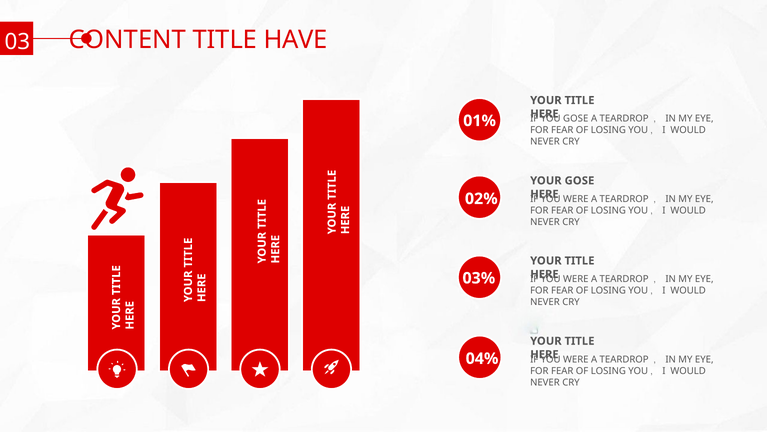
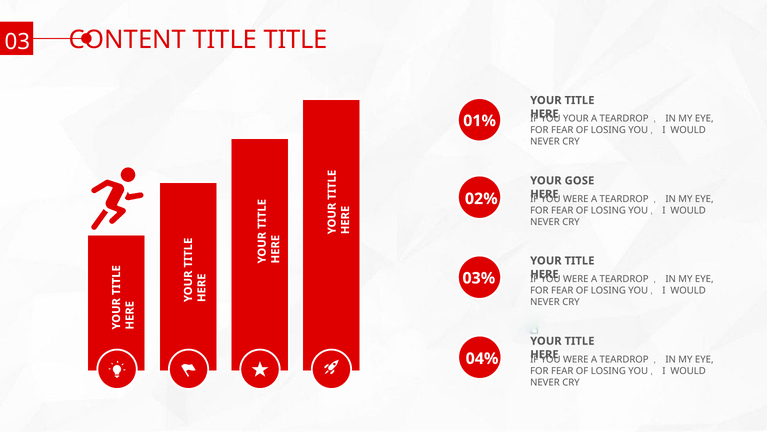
TITLE HAVE: HAVE -> TITLE
GOSE at (576, 119): GOSE -> YOUR
